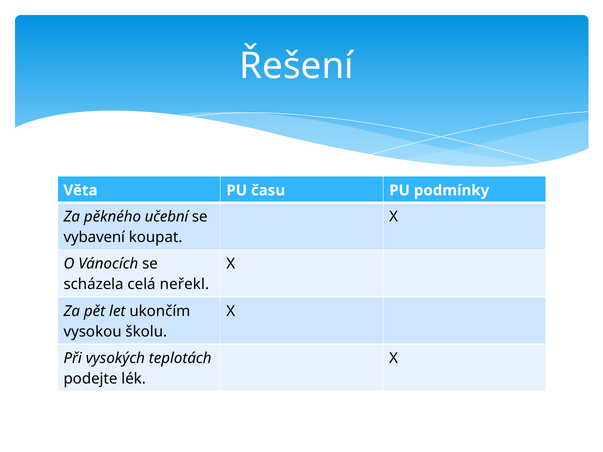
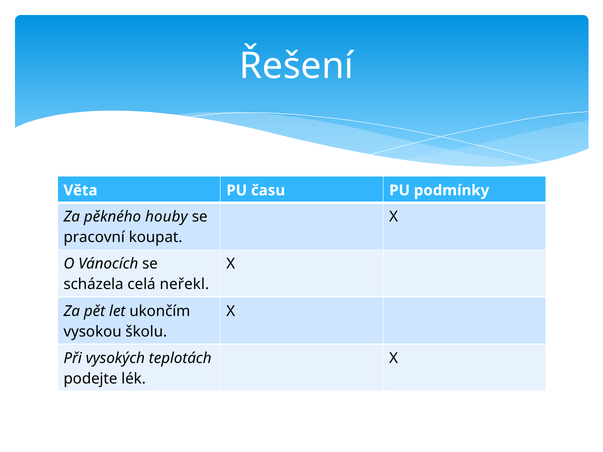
učební: učební -> houby
vybavení: vybavení -> pracovní
